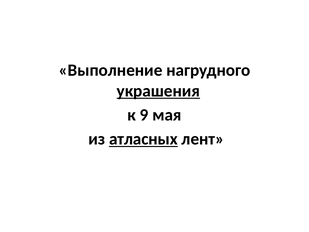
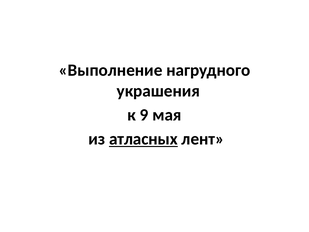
украшения underline: present -> none
